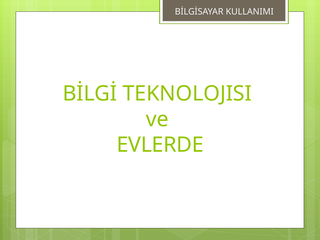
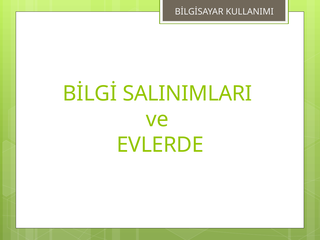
TEKNOLOJISI: TEKNOLOJISI -> SALINIMLARI
